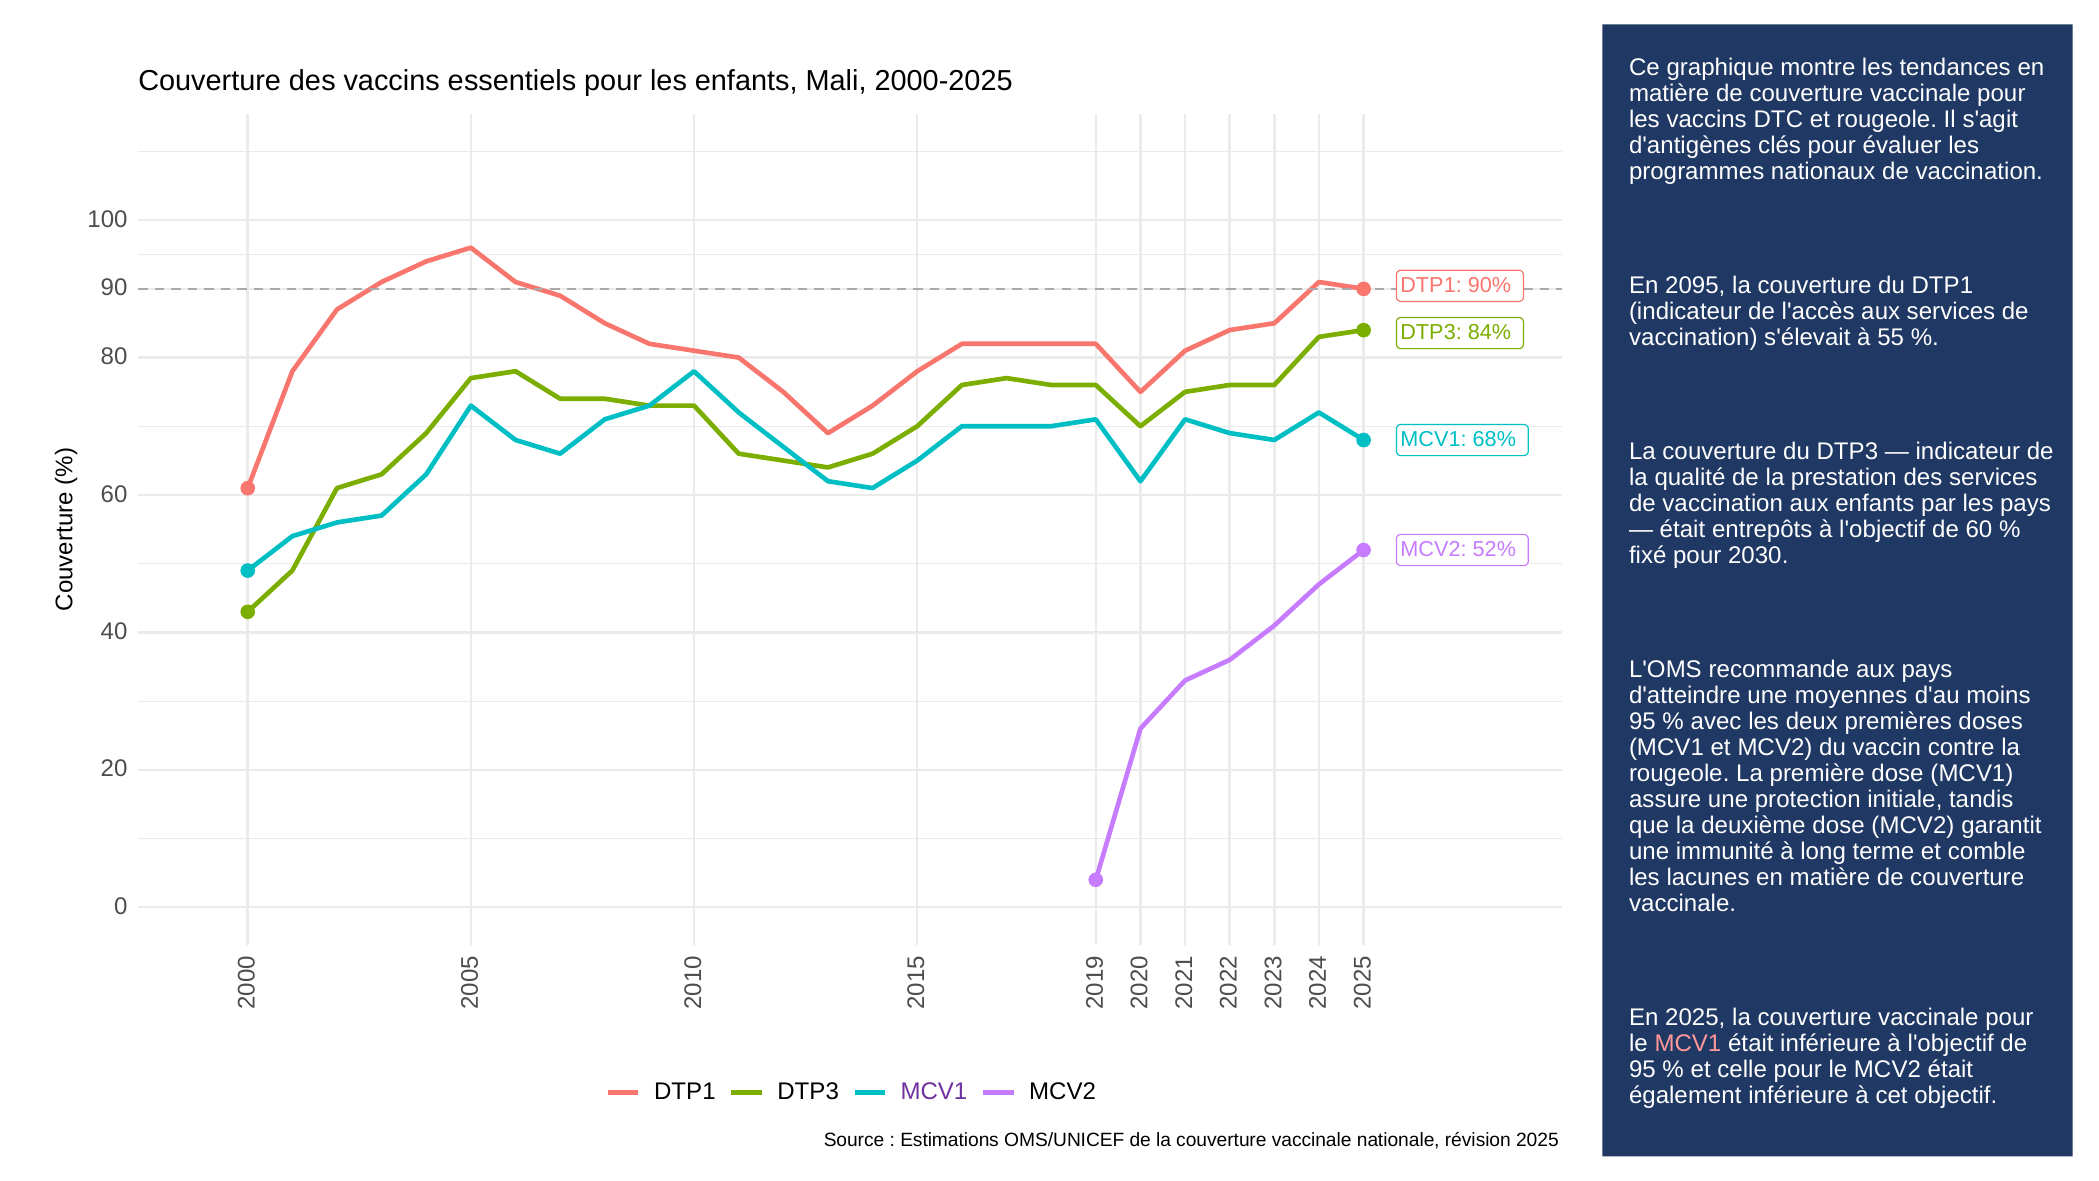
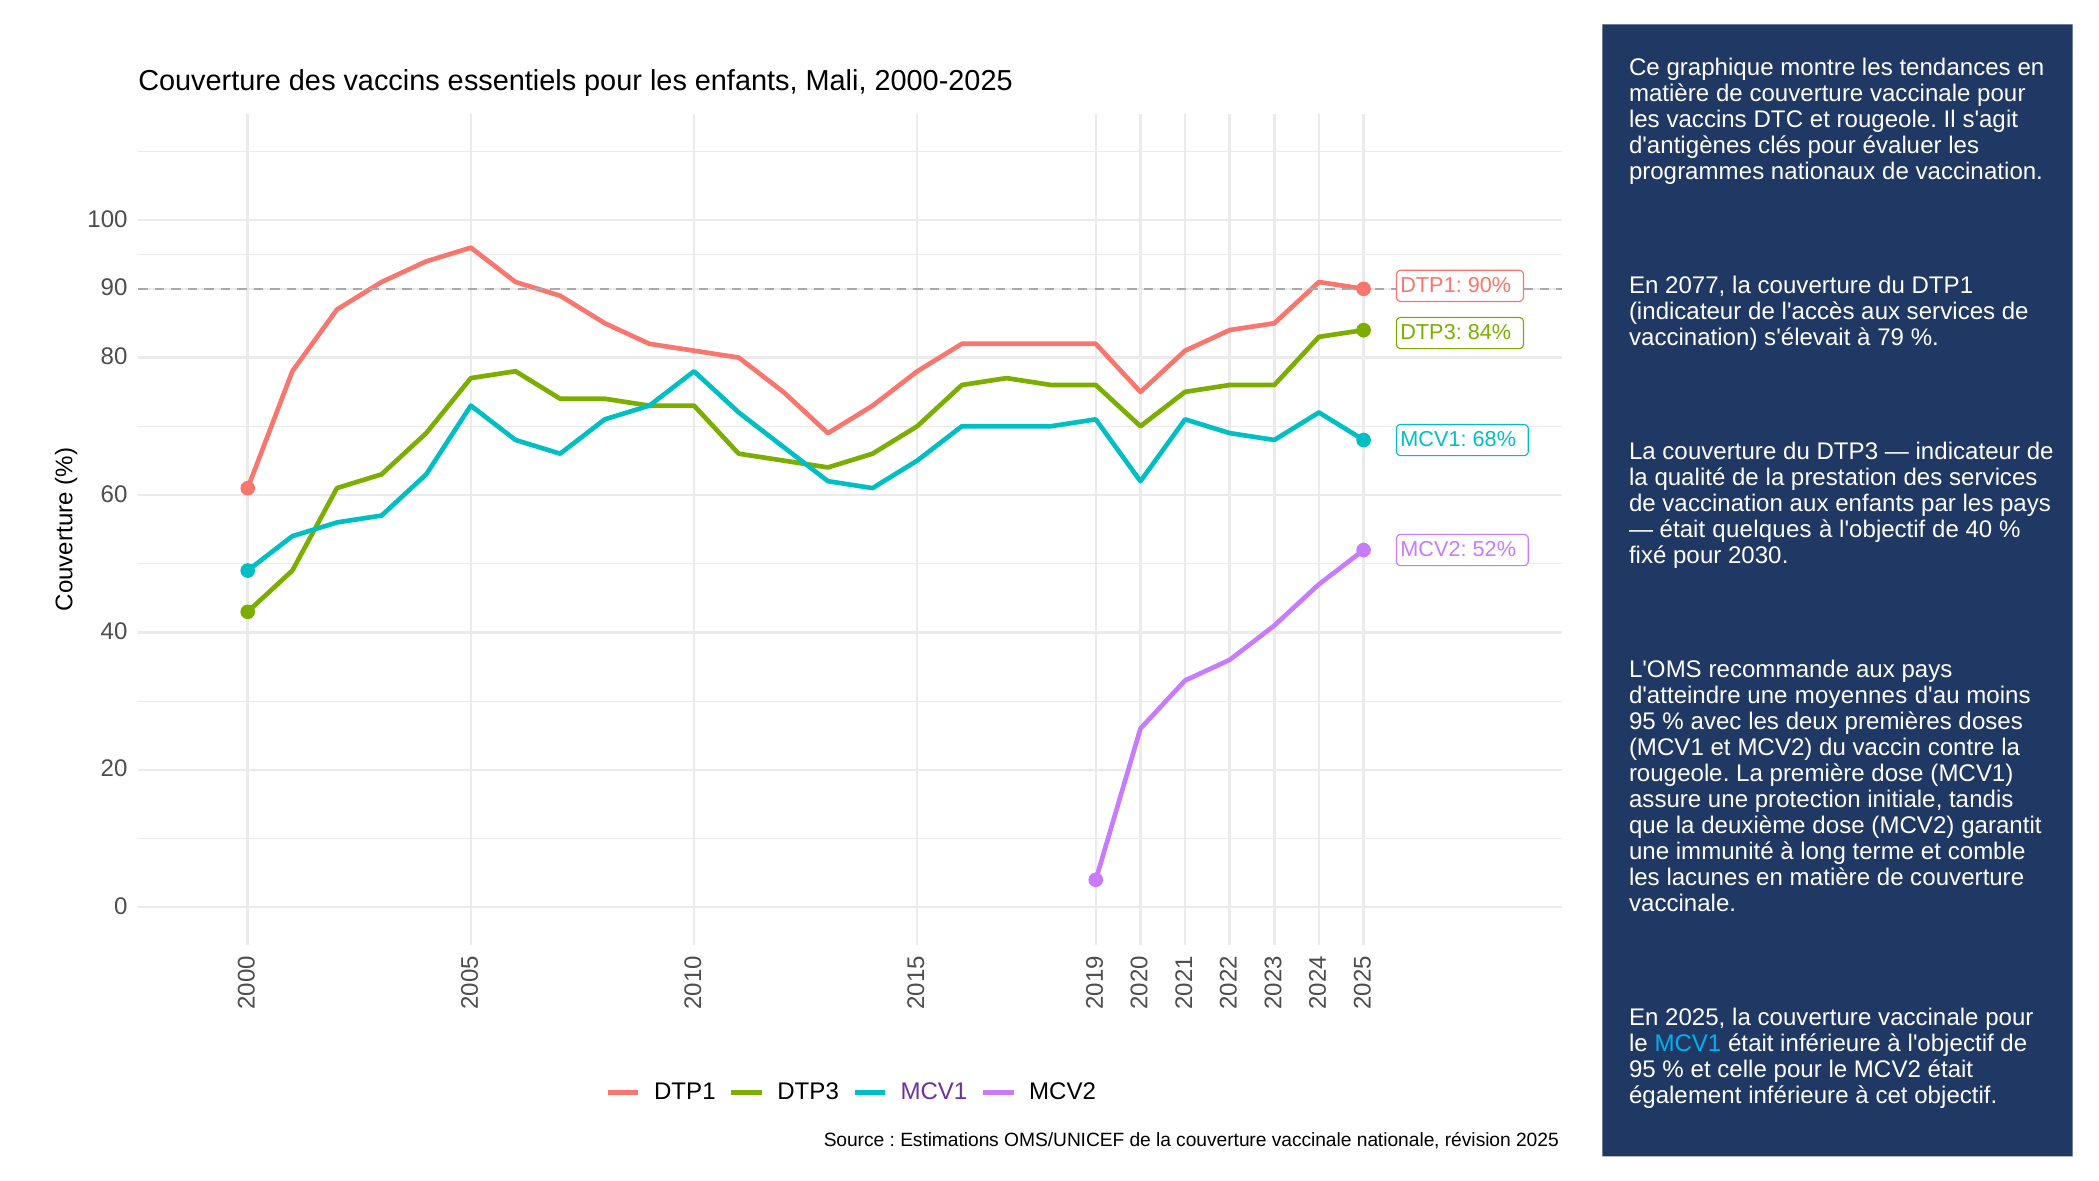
2095: 2095 -> 2077
55: 55 -> 79
entrepôts: entrepôts -> quelques
de 60: 60 -> 40
MCV1 at (1688, 1043) colour: pink -> light blue
